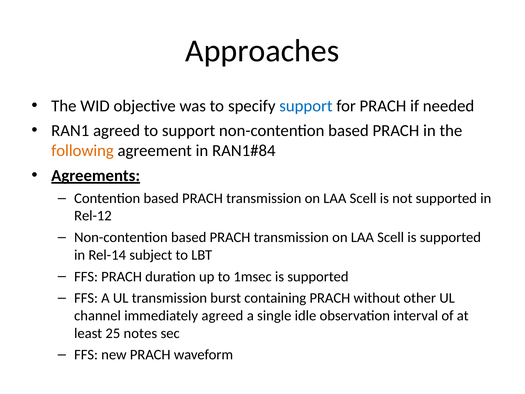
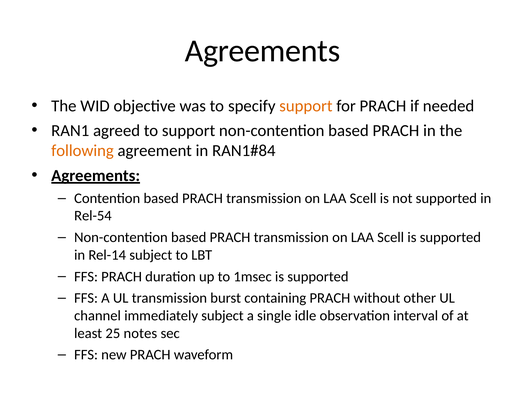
Approaches at (262, 51): Approaches -> Agreements
support at (306, 106) colour: blue -> orange
Rel-12: Rel-12 -> Rel-54
immediately agreed: agreed -> subject
